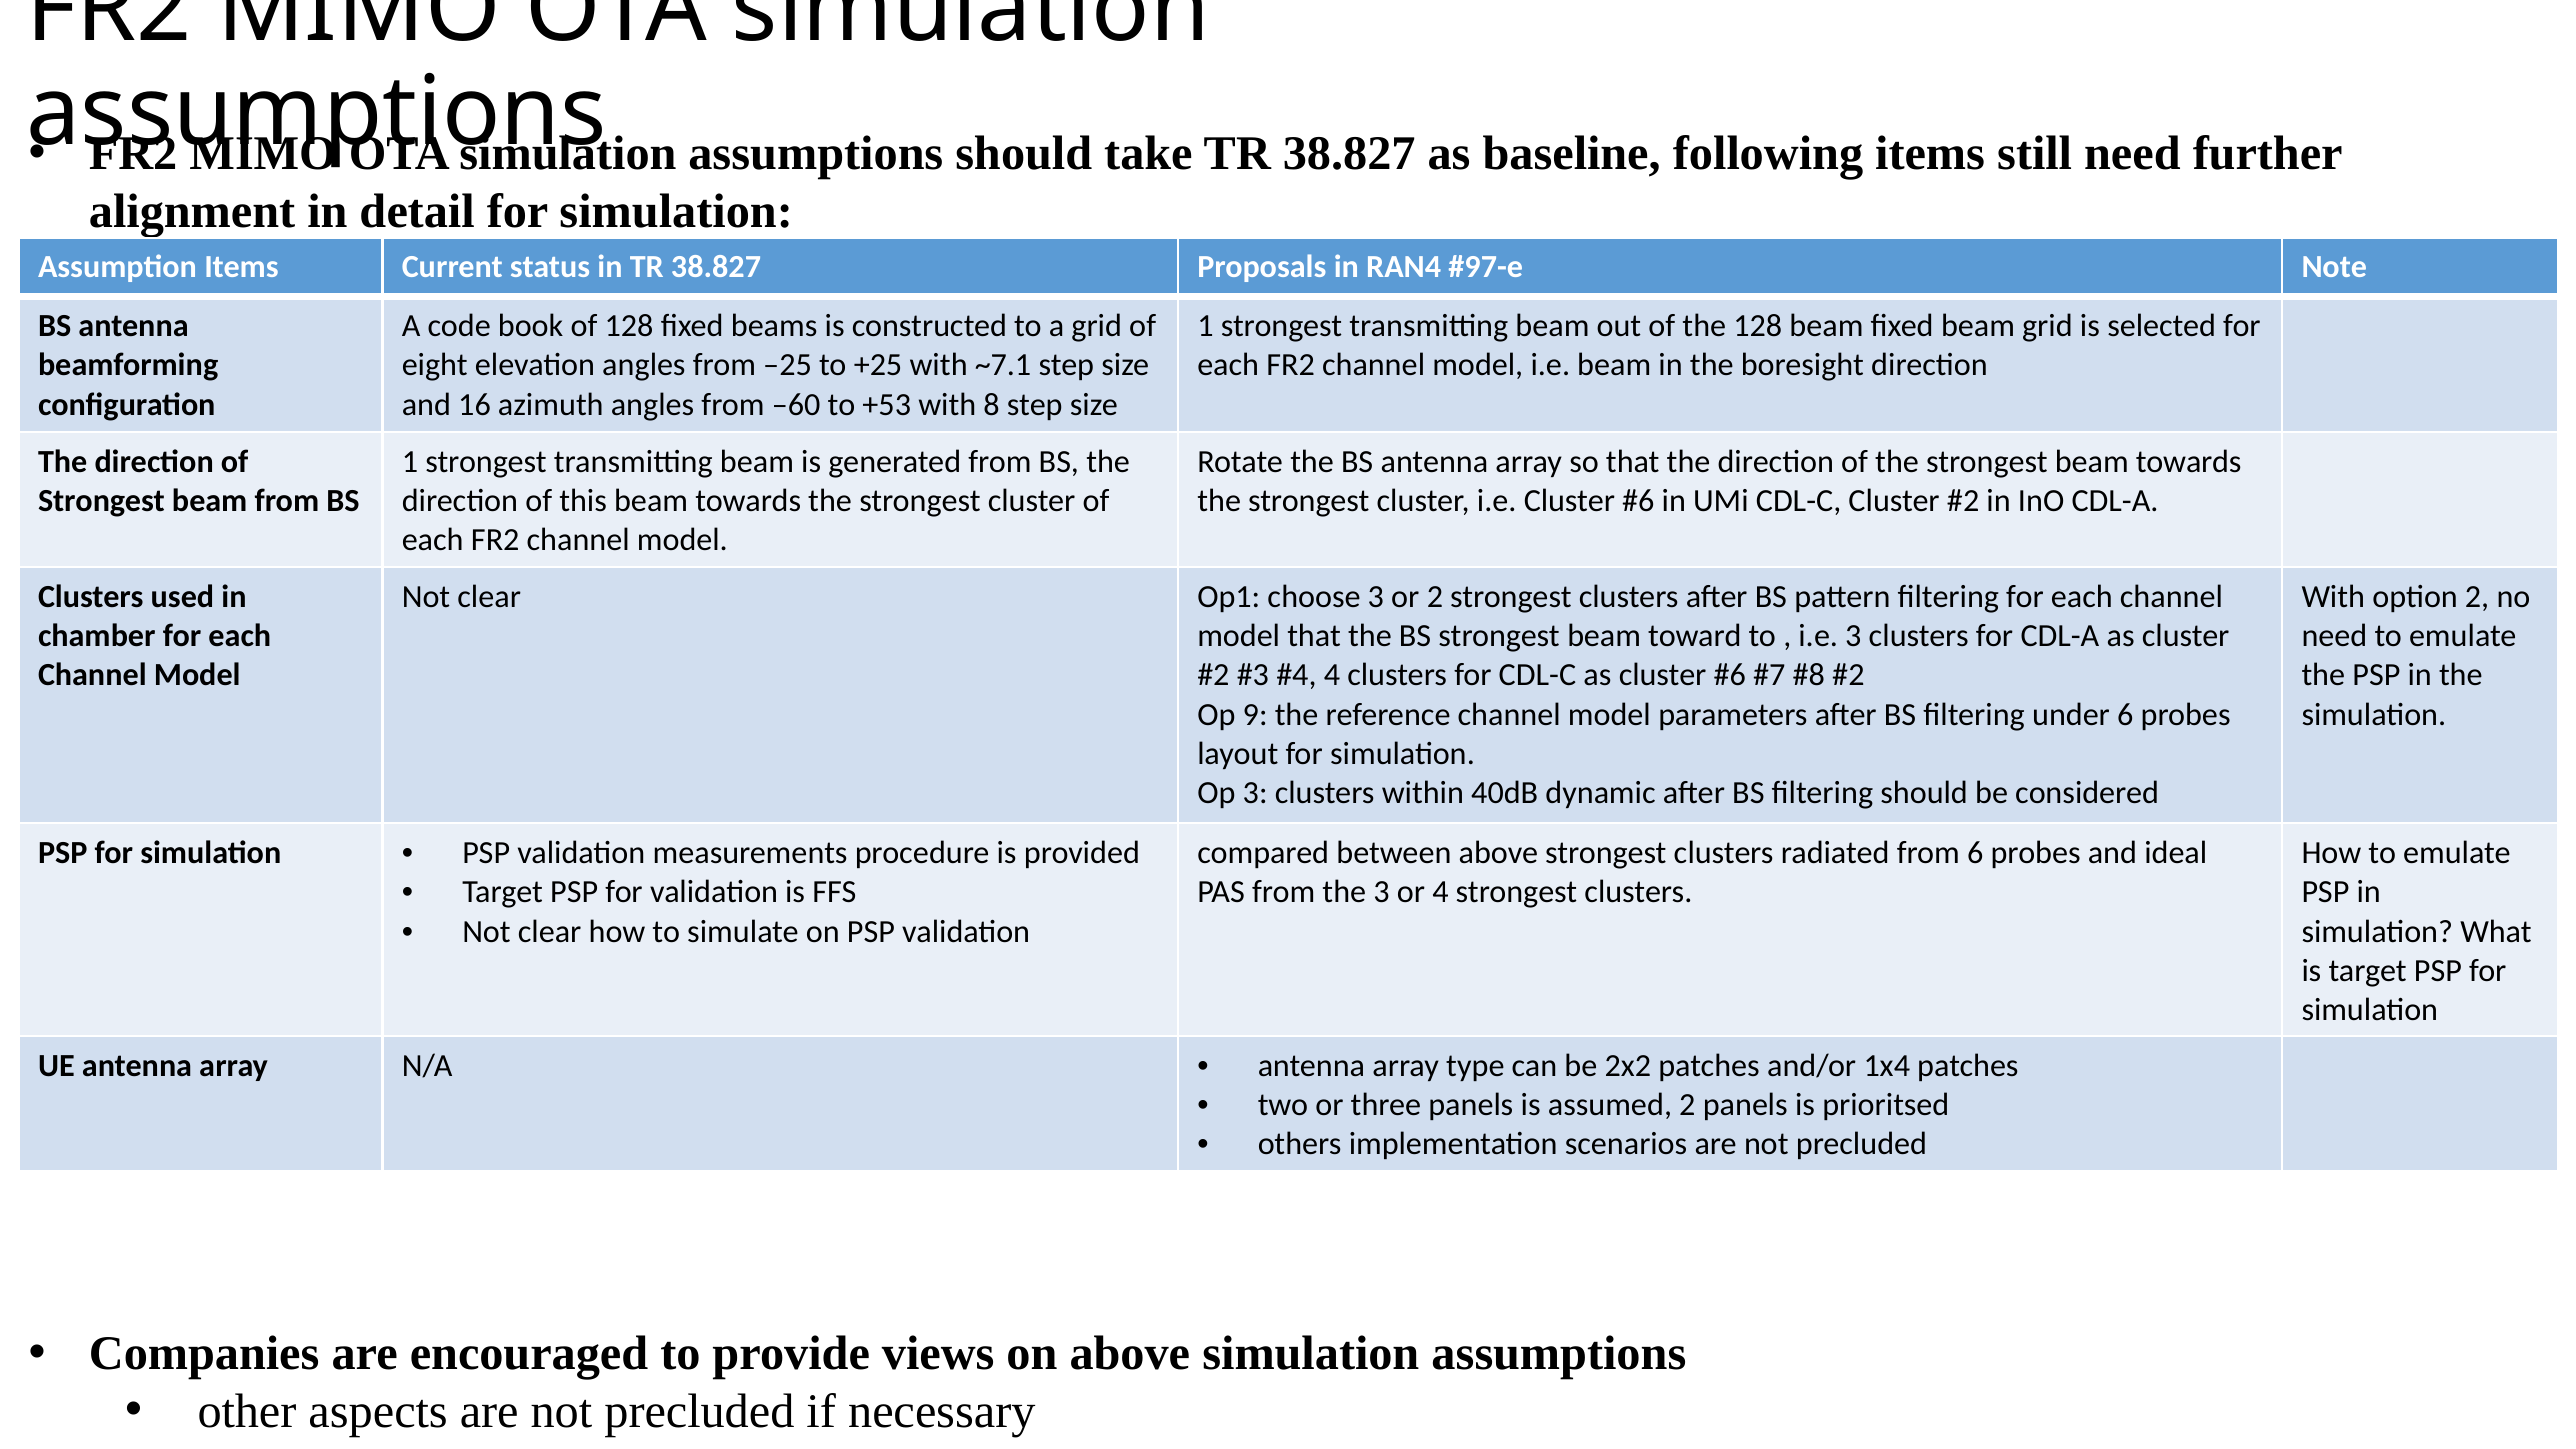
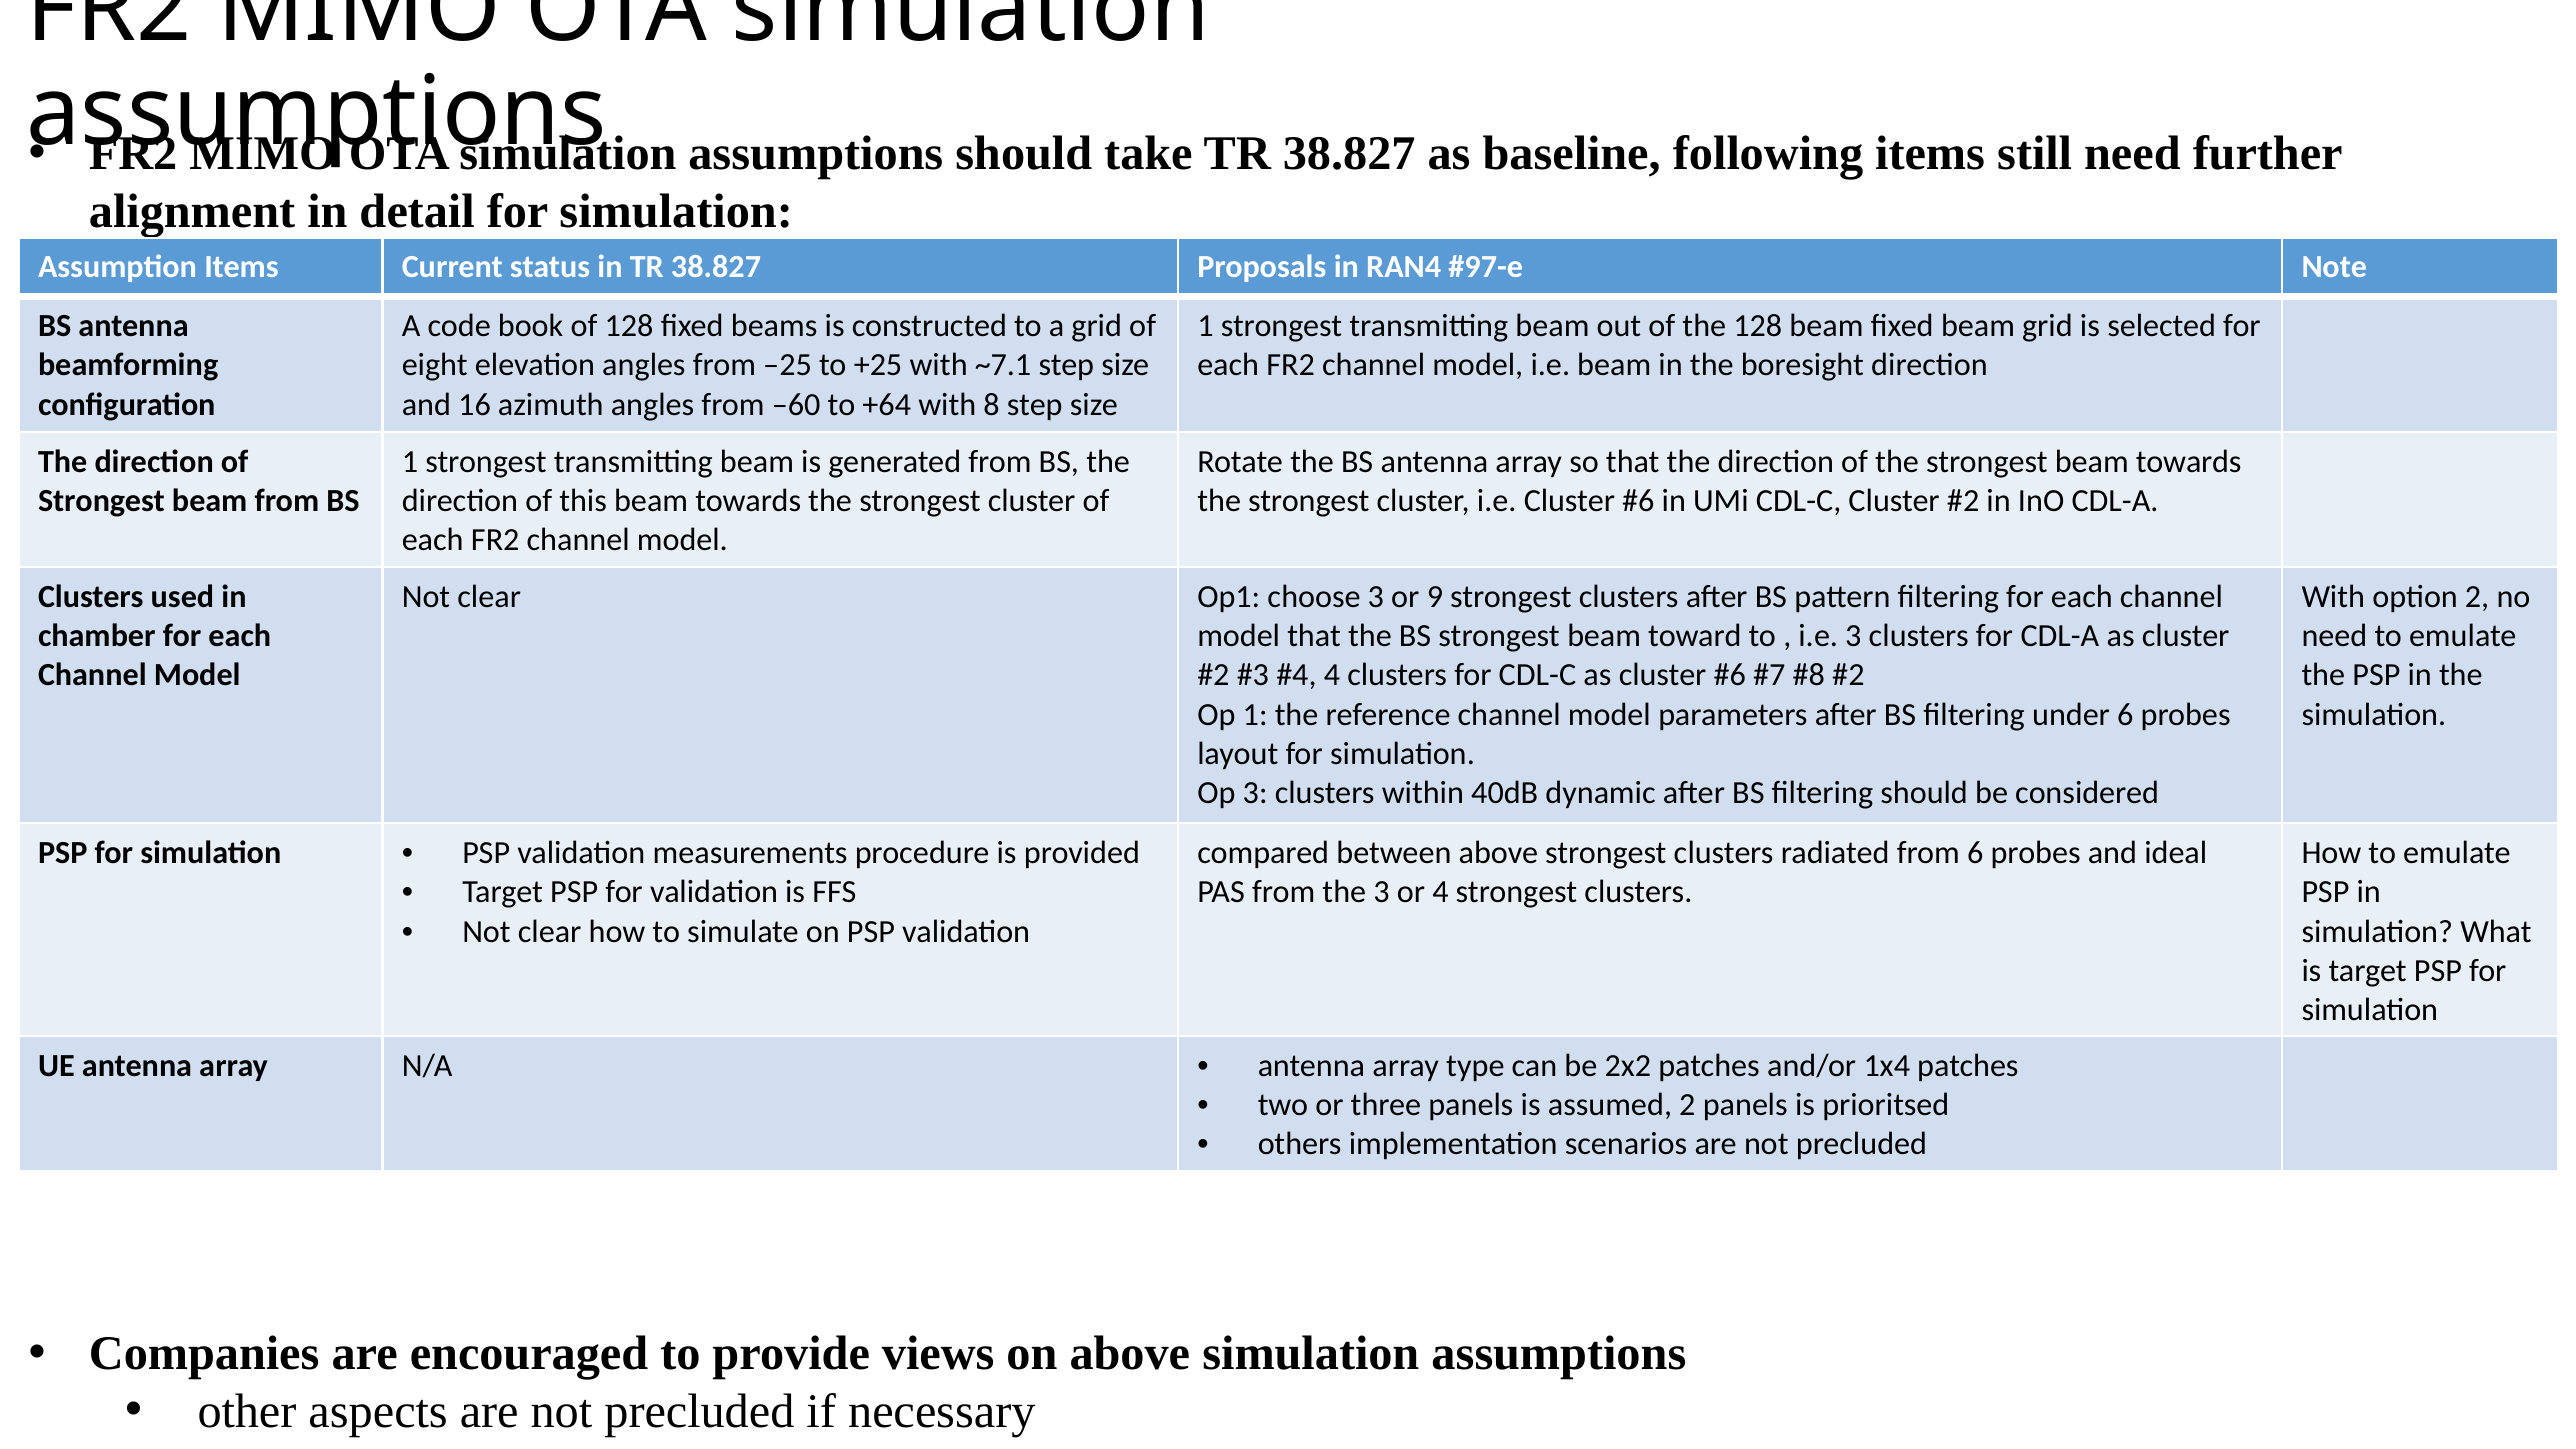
+53: +53 -> +64
or 2: 2 -> 9
Op 9: 9 -> 1
